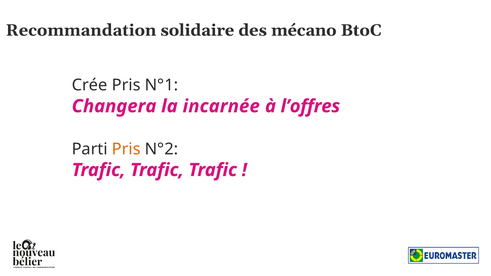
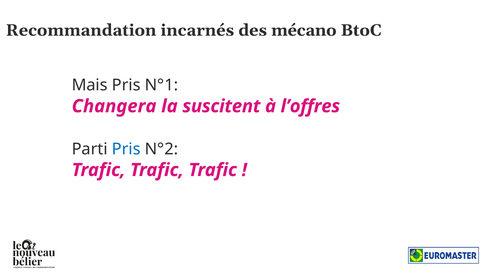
solidaire: solidaire -> incarnés
Crée: Crée -> Mais
incarnée: incarnée -> suscitent
Pris at (126, 149) colour: orange -> blue
